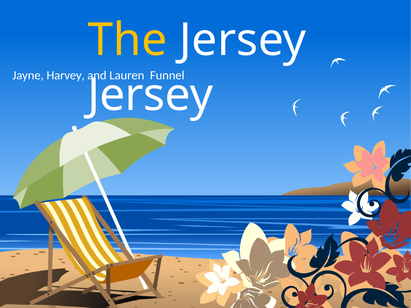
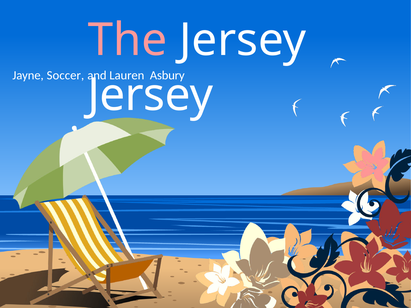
The colour: yellow -> pink
Harvey: Harvey -> Soccer
Funnel: Funnel -> Asbury
